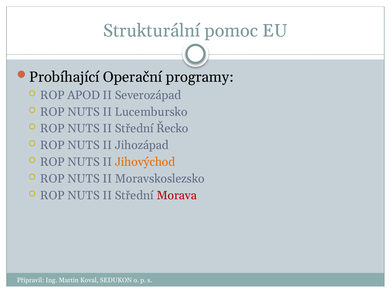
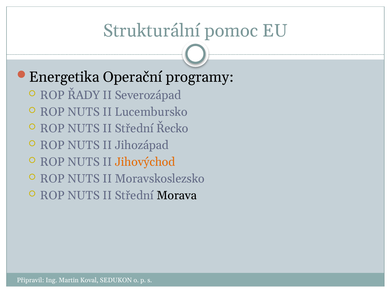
Probíhající: Probíhající -> Energetika
APOD: APOD -> ŘADY
Morava colour: red -> black
